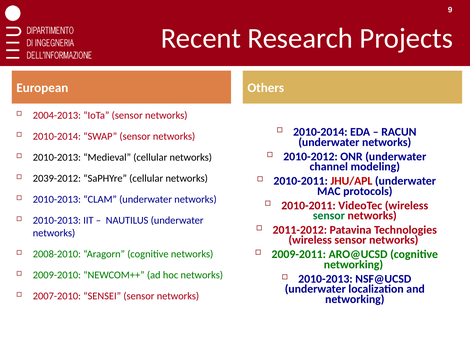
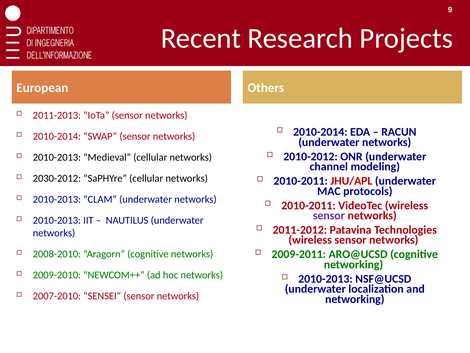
2004-2013: 2004-2013 -> 2011-2013
2039-2012: 2039-2012 -> 2030-2012
sensor at (329, 215) colour: green -> purple
